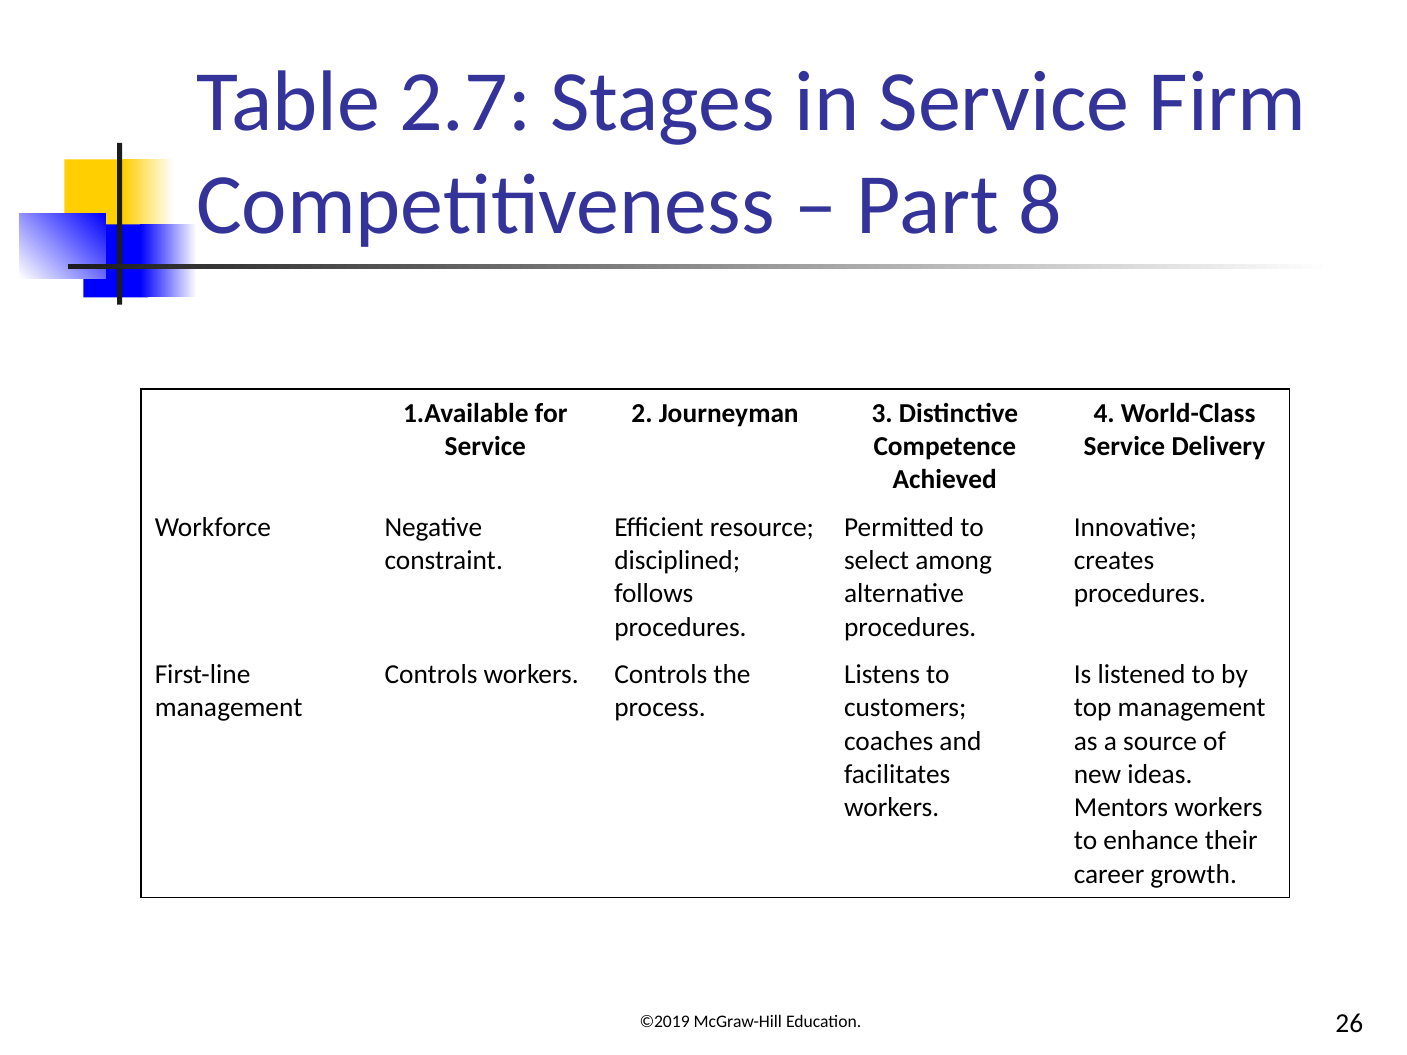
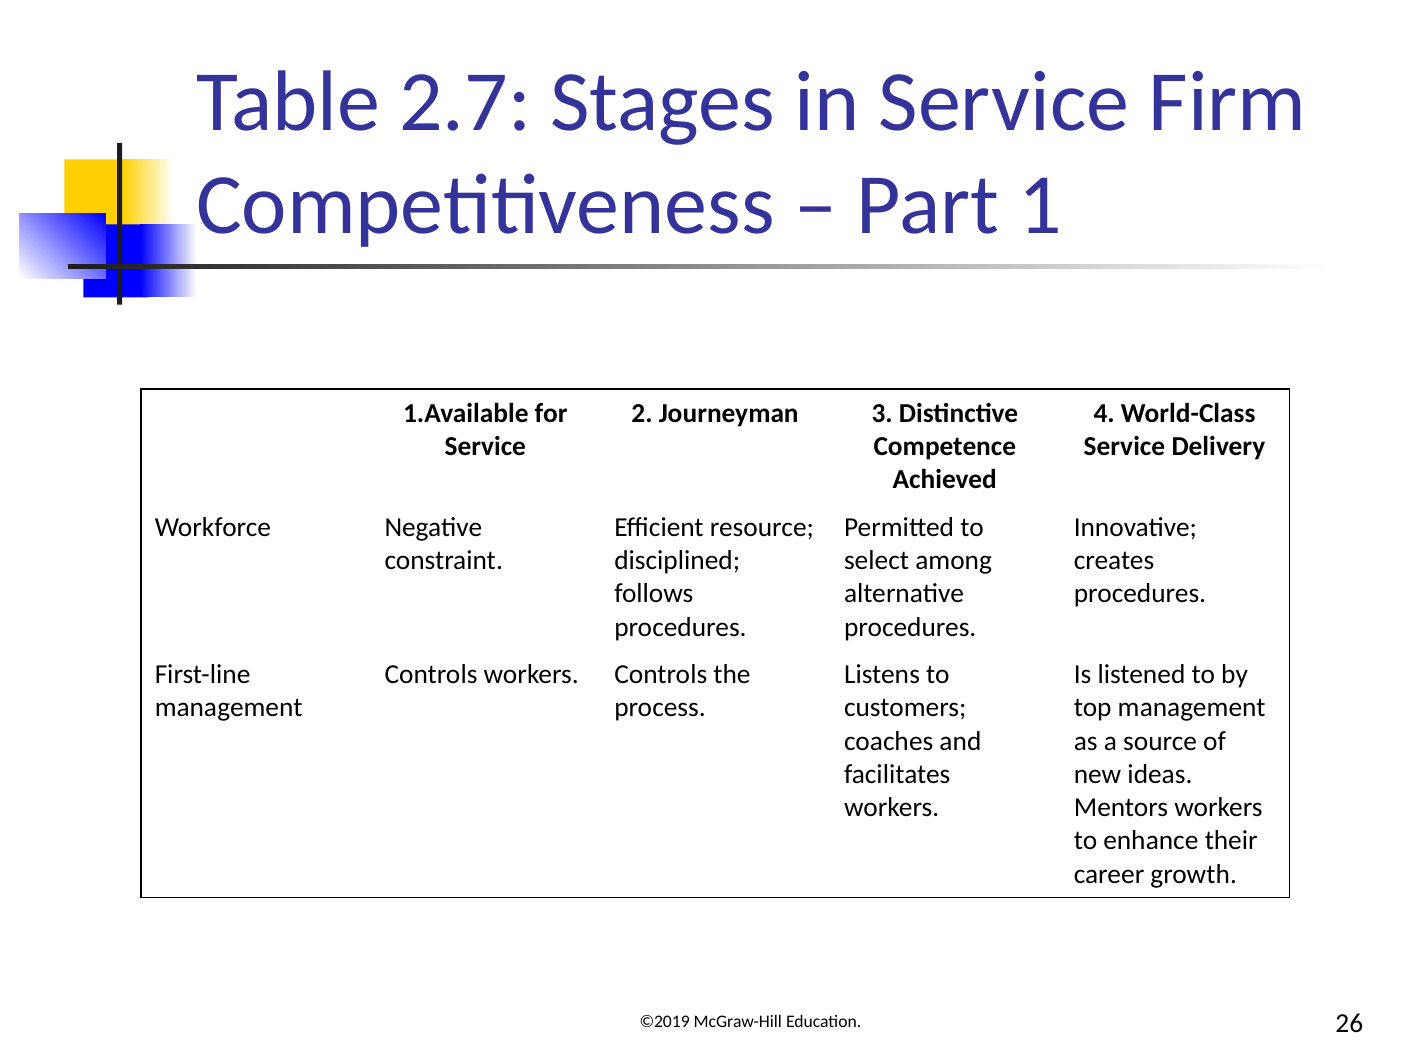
8: 8 -> 1
